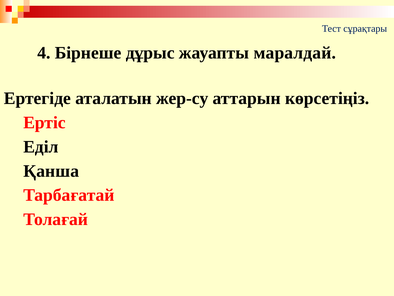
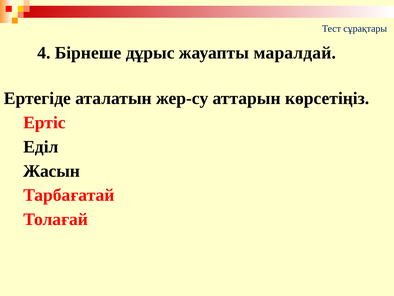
Қанша: Қанша -> Жасын
